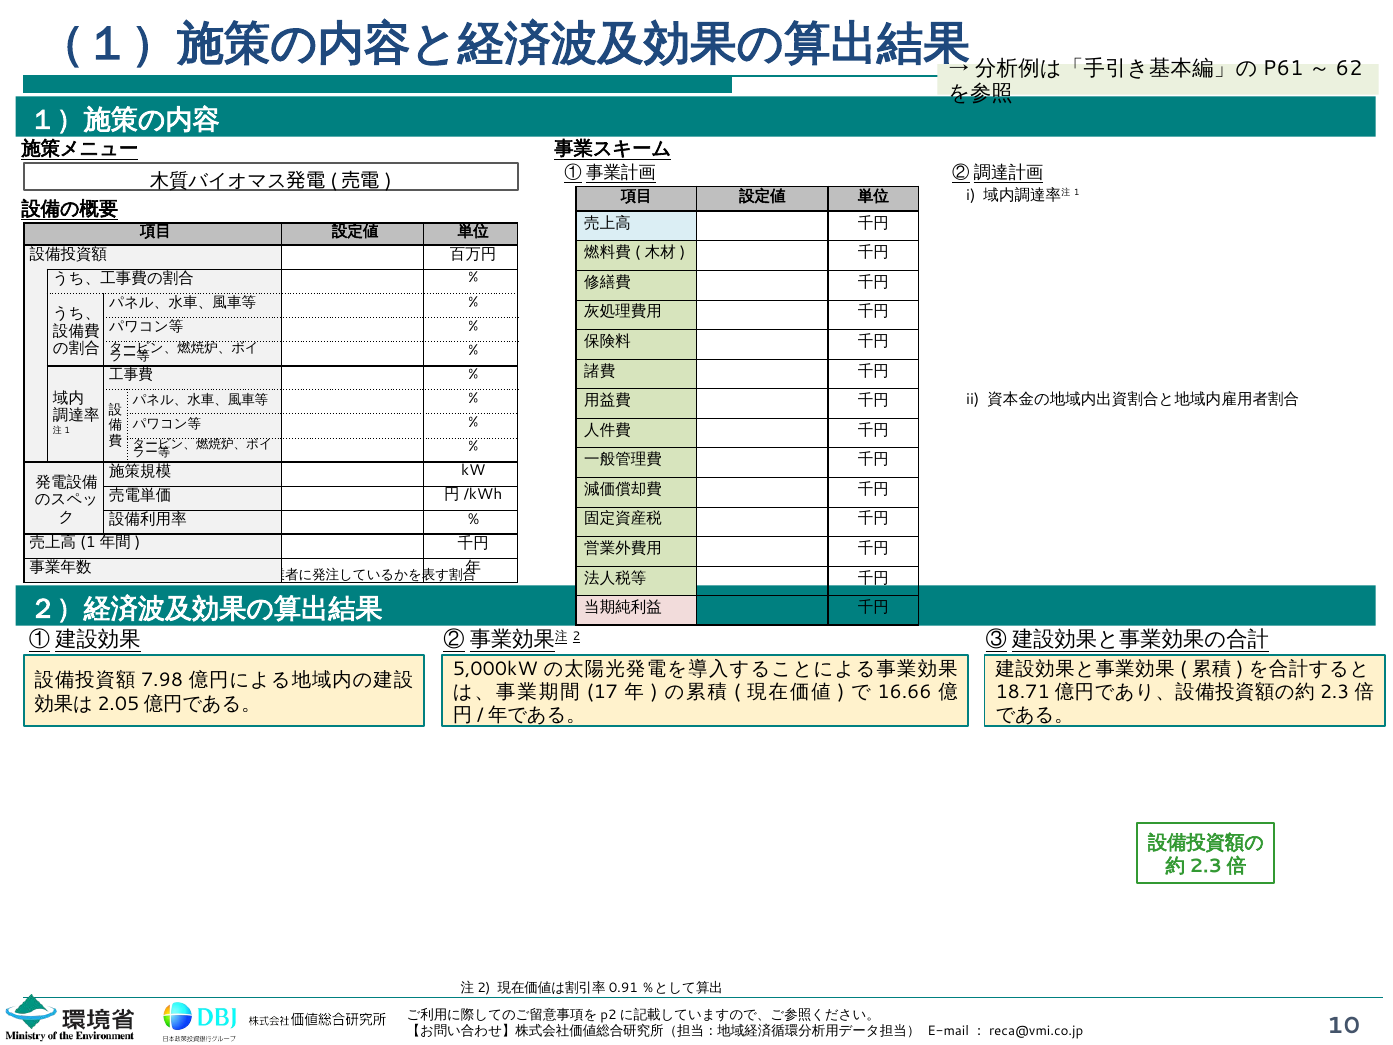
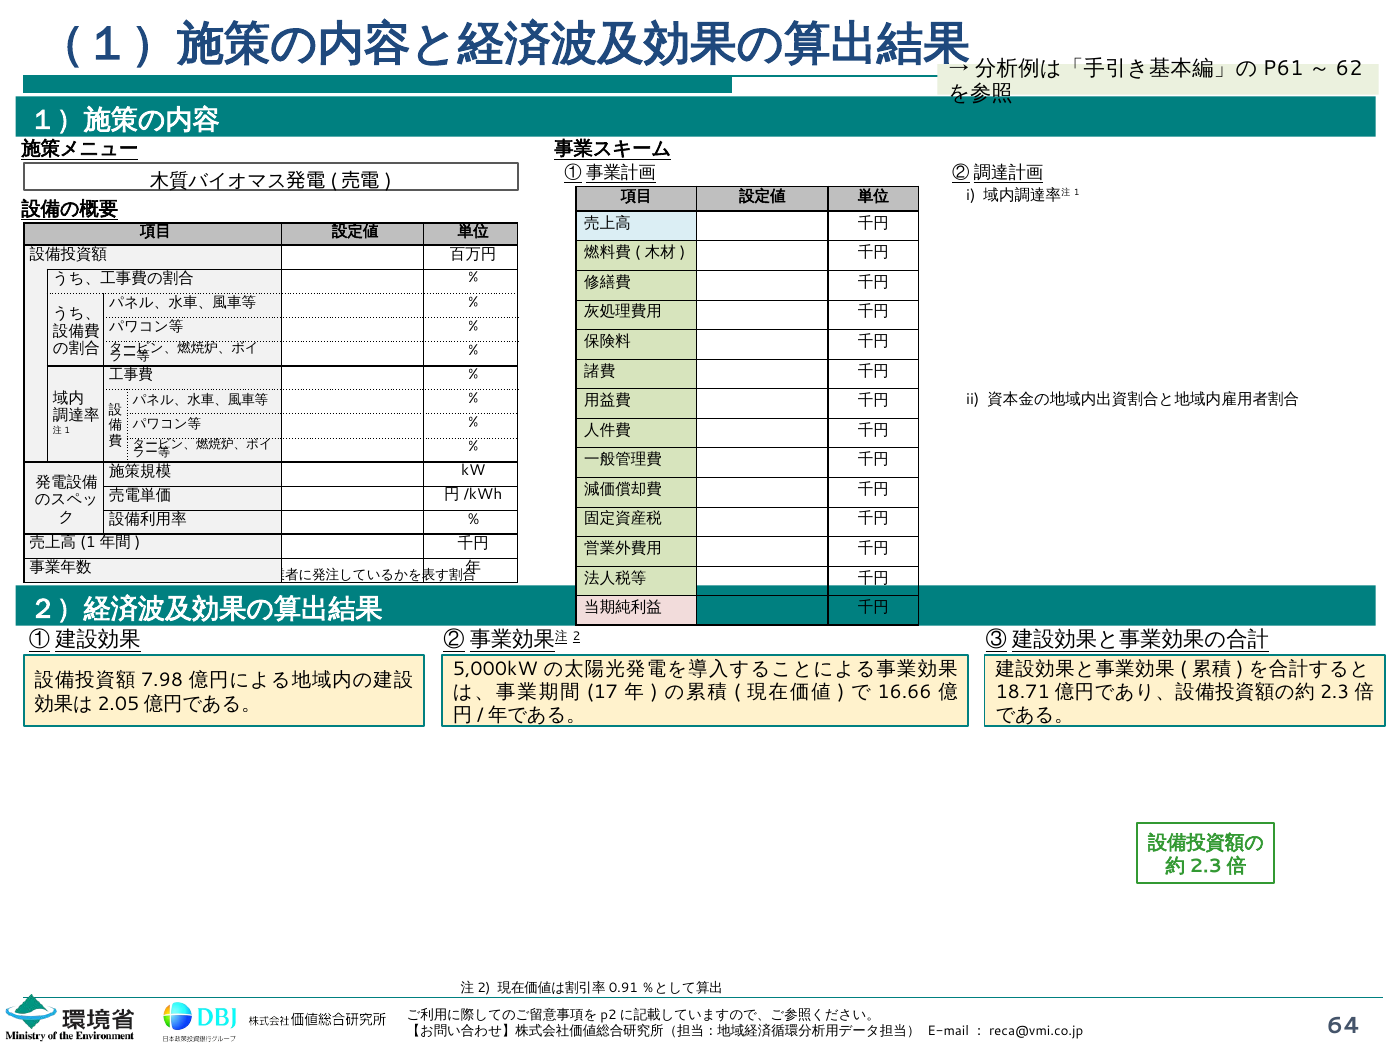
10: 10 -> 64
